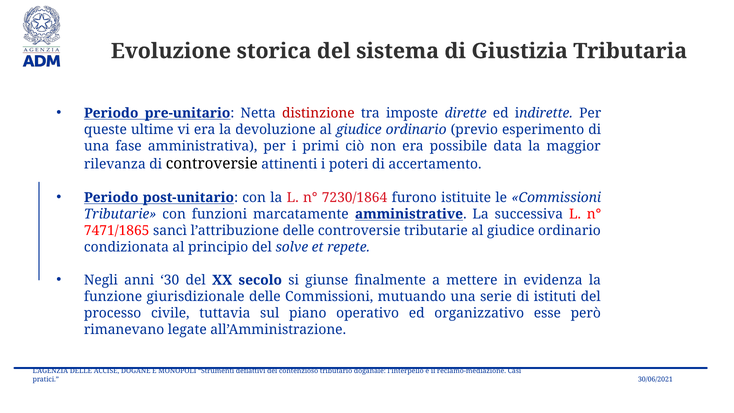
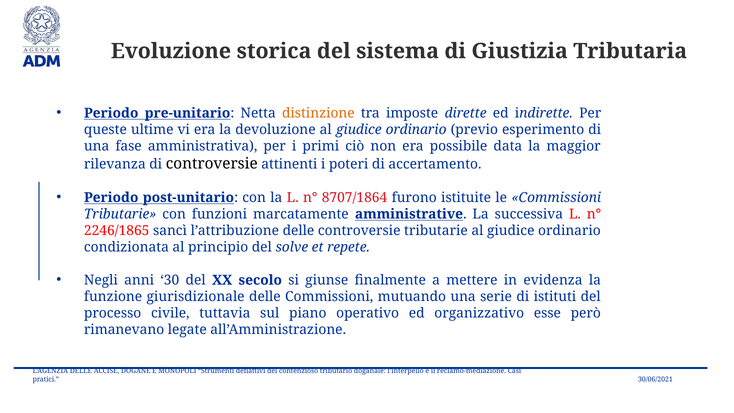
distinzione colour: red -> orange
7230/1864: 7230/1864 -> 8707/1864
7471/1865: 7471/1865 -> 2246/1865
